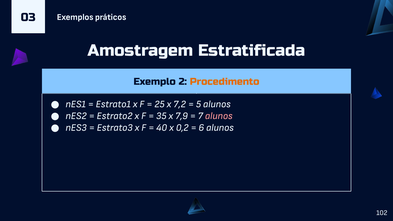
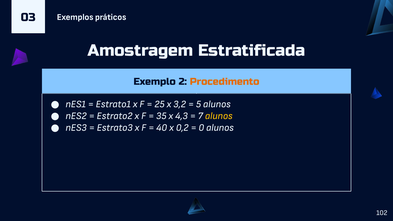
7,2: 7,2 -> 3,2
7,9: 7,9 -> 4,3
alunos at (219, 116) colour: pink -> yellow
6: 6 -> 0
